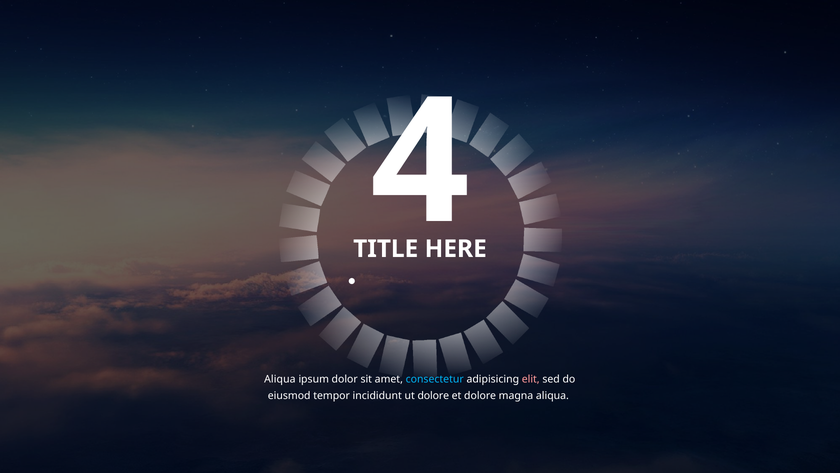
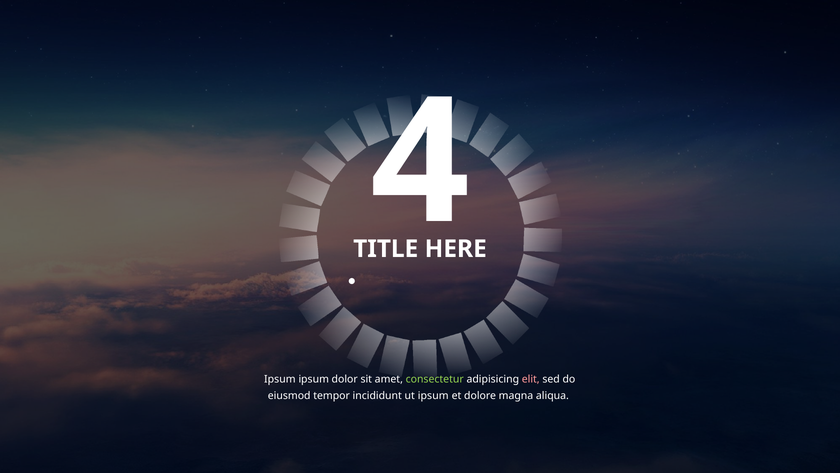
Aliqua at (280, 379): Aliqua -> Ipsum
consectetur colour: light blue -> light green
ut dolore: dolore -> ipsum
